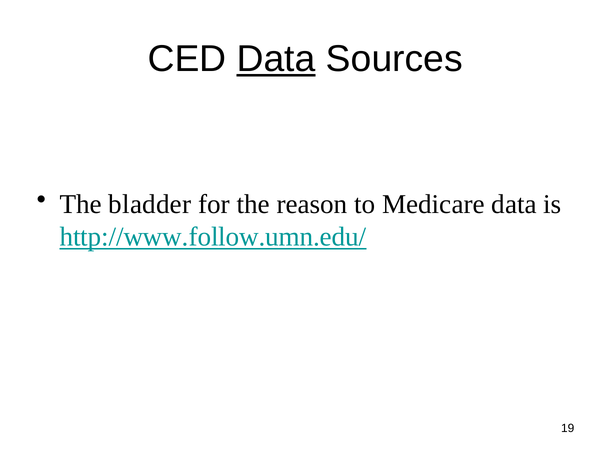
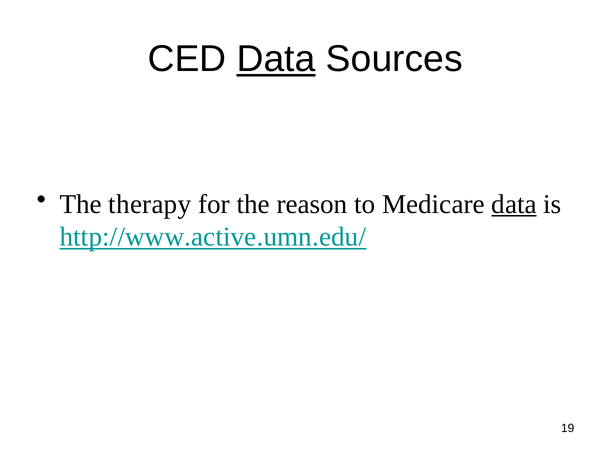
bladder: bladder -> therapy
data at (514, 204) underline: none -> present
http://www.follow.umn.edu/: http://www.follow.umn.edu/ -> http://www.active.umn.edu/
